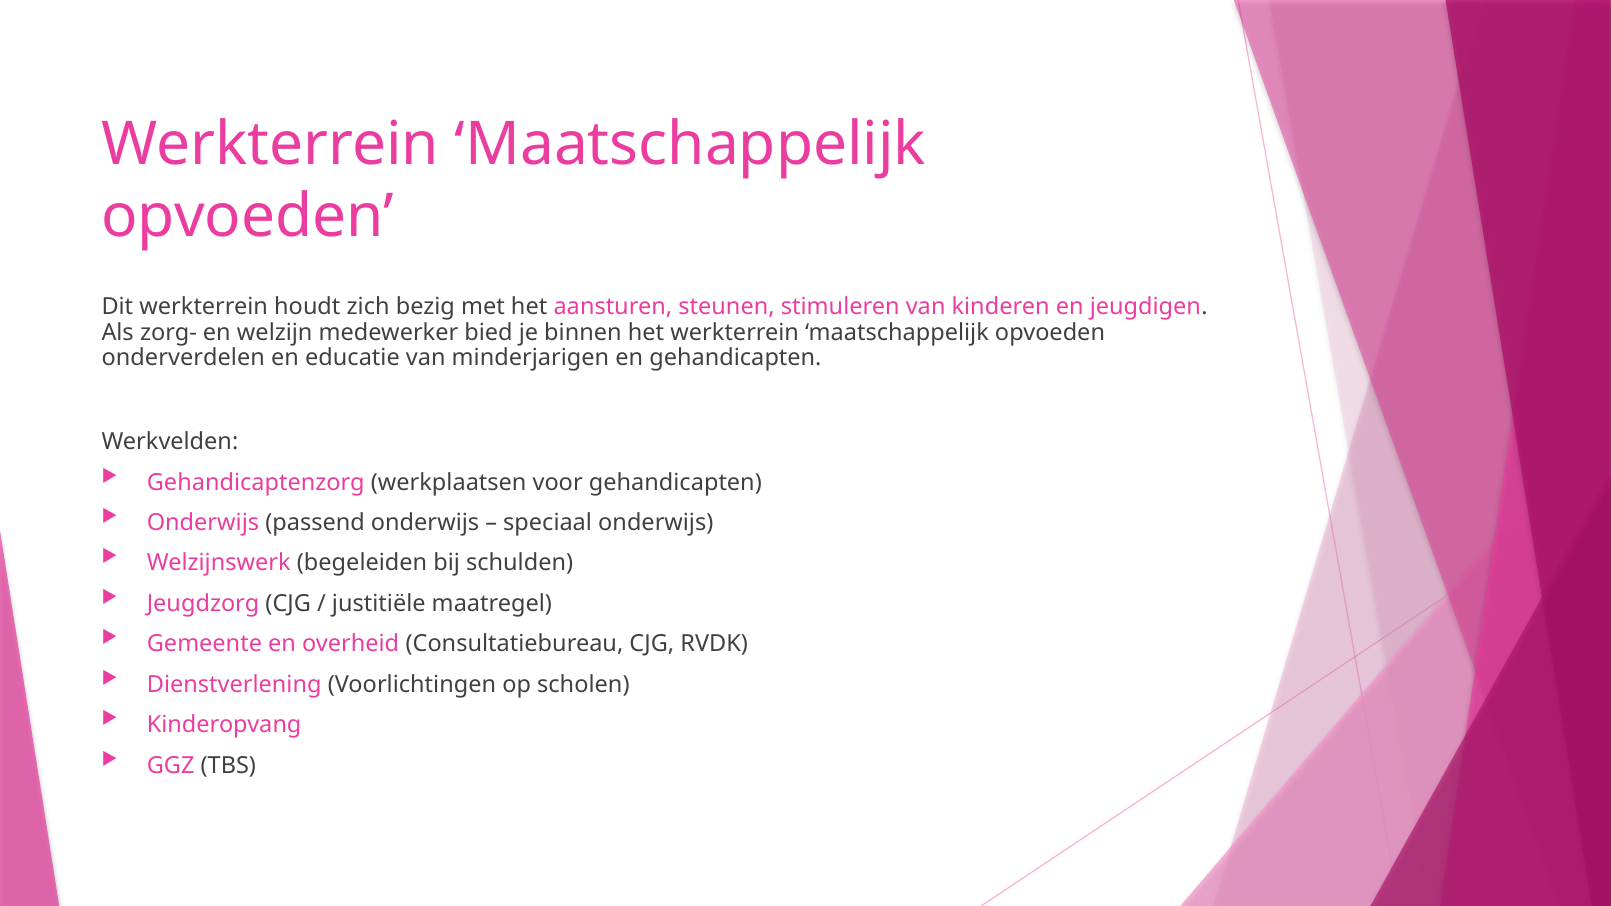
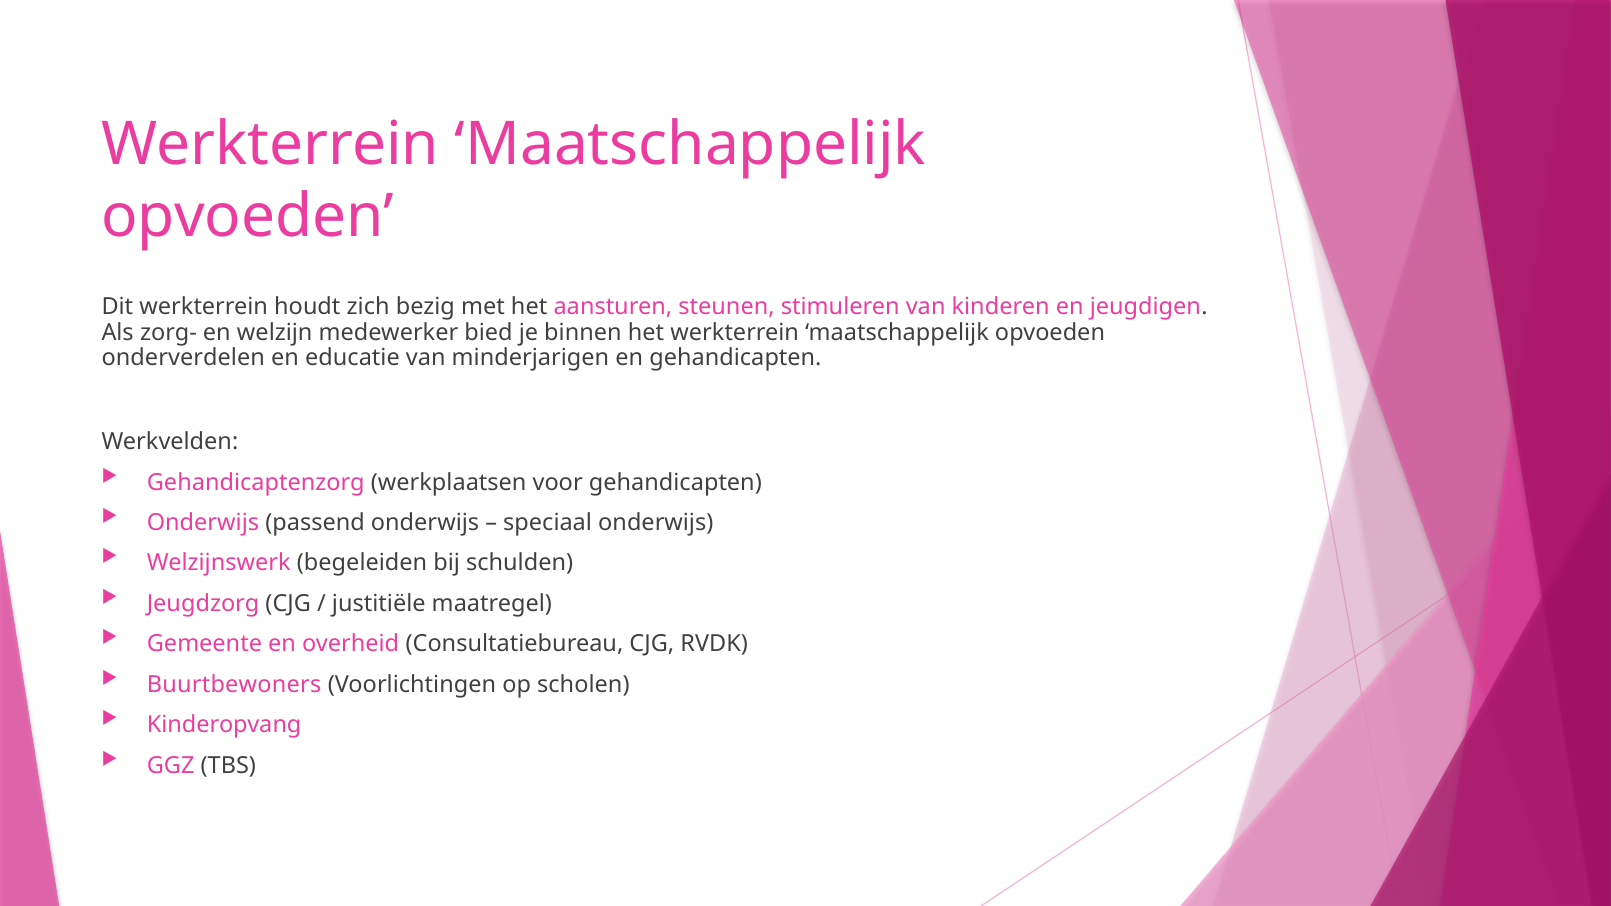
Dienstverlening: Dienstverlening -> Buurtbewoners
